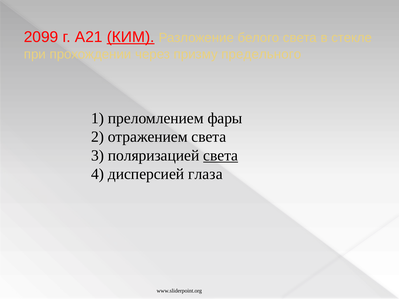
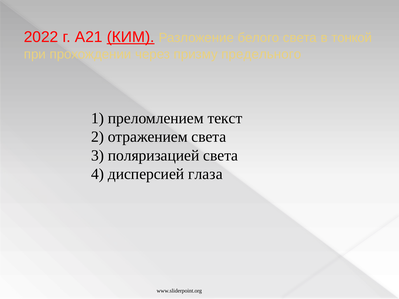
2099: 2099 -> 2022
стекле: стекле -> тонкой
фары: фары -> текст
света at (221, 156) underline: present -> none
